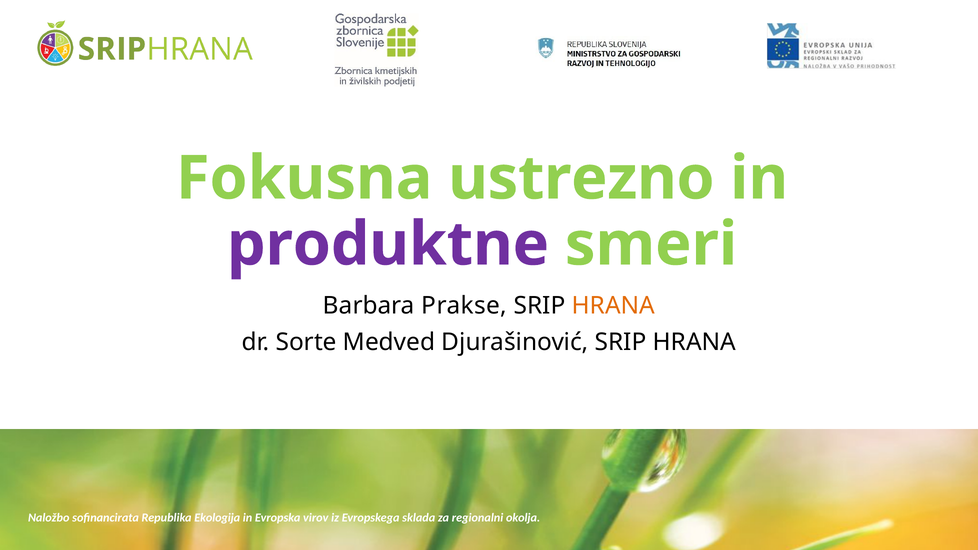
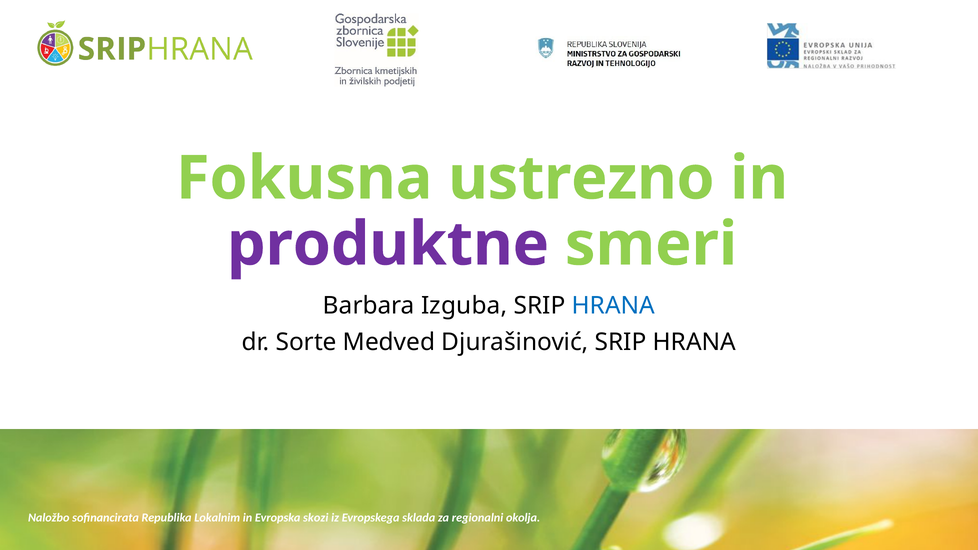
Prakse: Prakse -> Izguba
HRANA at (613, 306) colour: orange -> blue
Ekologija: Ekologija -> Lokalnim
virov: virov -> skozi
